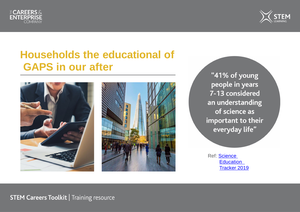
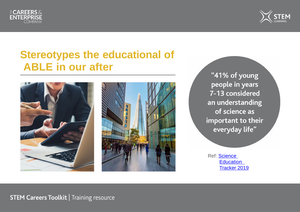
Households: Households -> Stereotypes
GAPS: GAPS -> ABLE
